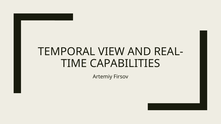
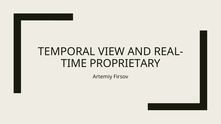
CAPABILITIES: CAPABILITIES -> PROPRIETARY
